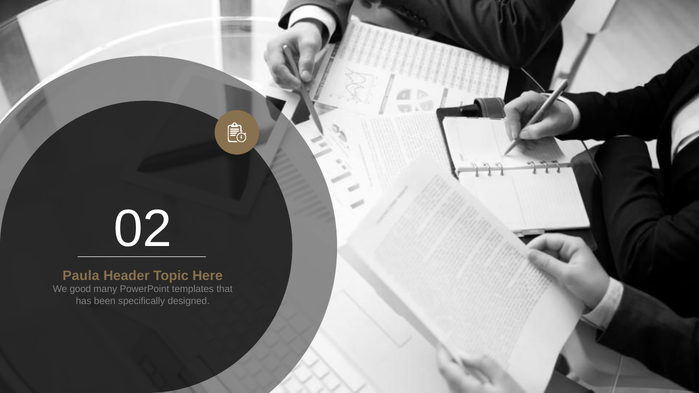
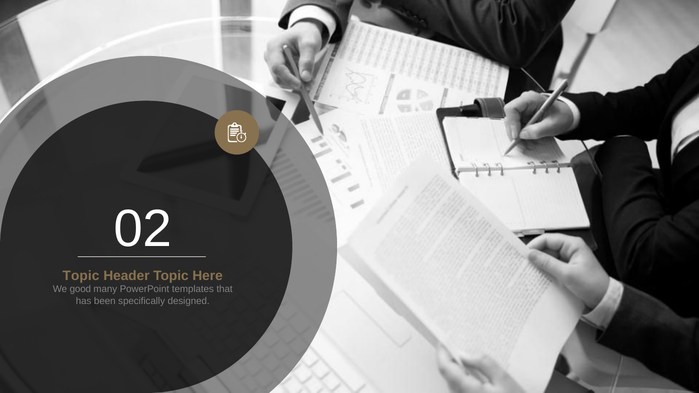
Paula at (81, 276): Paula -> Topic
